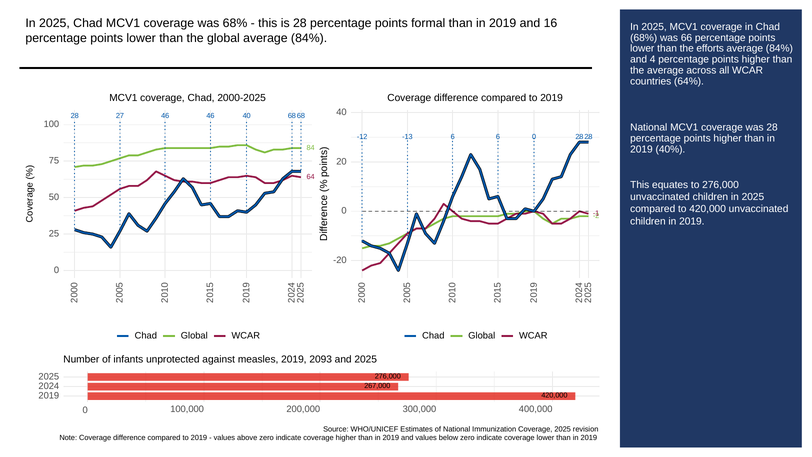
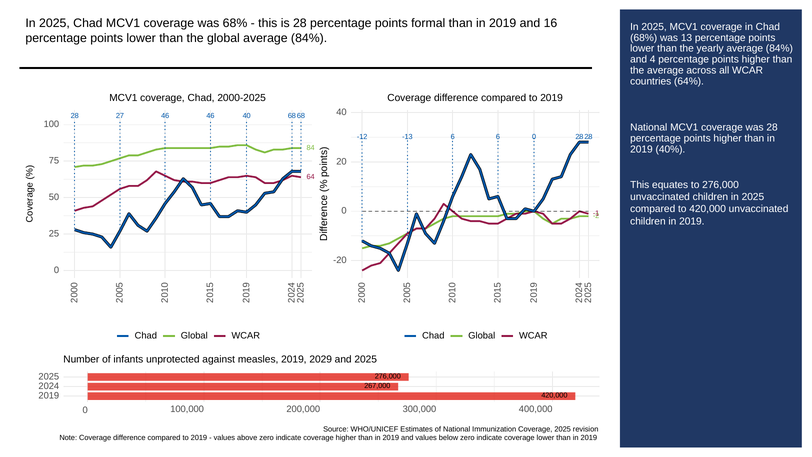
66: 66 -> 13
efforts: efforts -> yearly
2093: 2093 -> 2029
